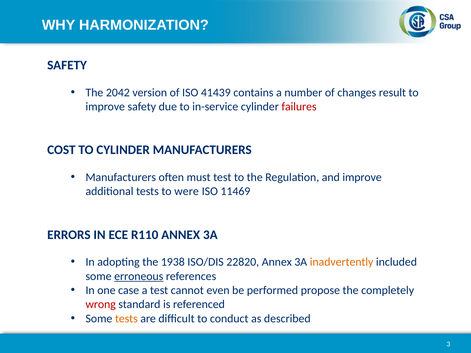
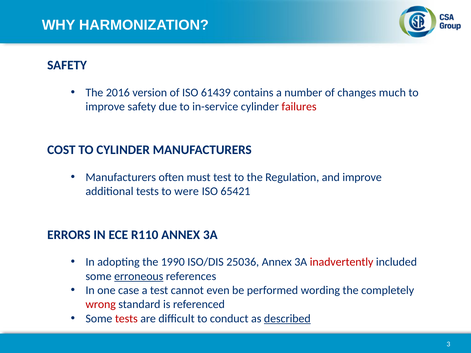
2042: 2042 -> 2016
41439: 41439 -> 61439
result: result -> much
11469: 11469 -> 65421
1938: 1938 -> 1990
22820: 22820 -> 25036
inadvertently colour: orange -> red
propose: propose -> wording
tests at (126, 319) colour: orange -> red
described underline: none -> present
